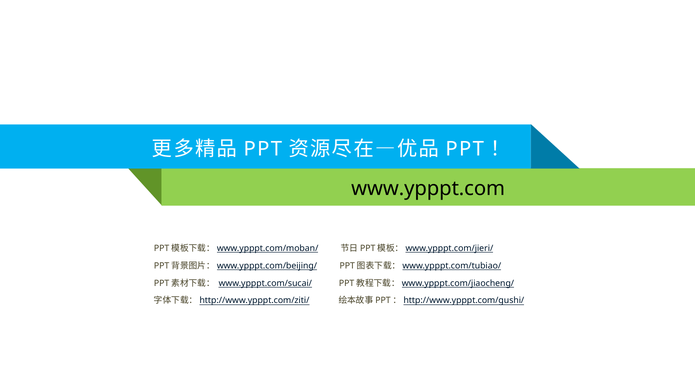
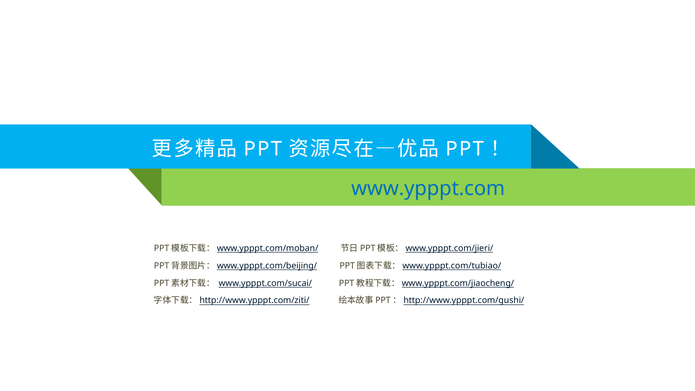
www.ypppt.com colour: black -> blue
